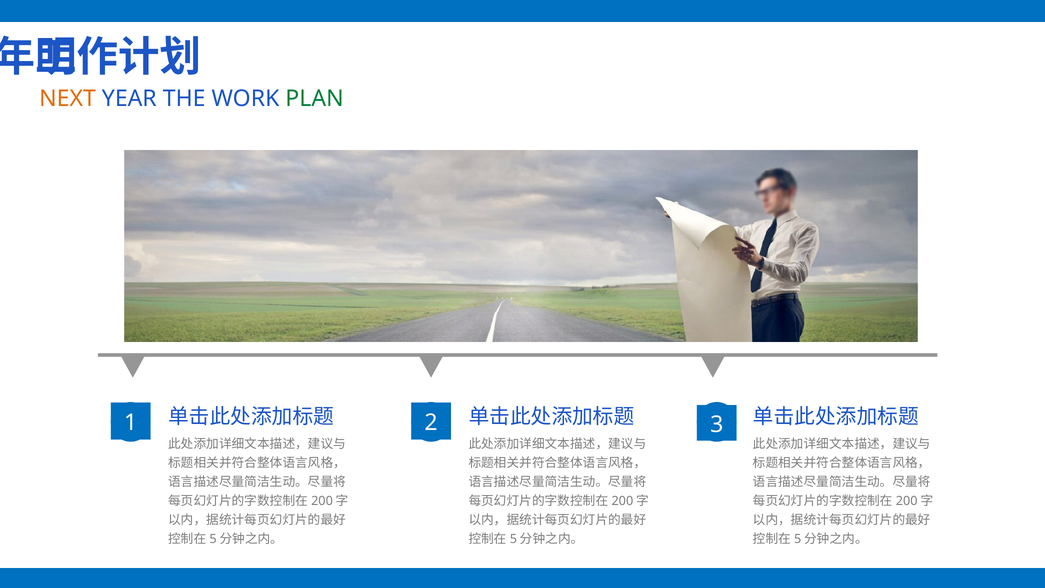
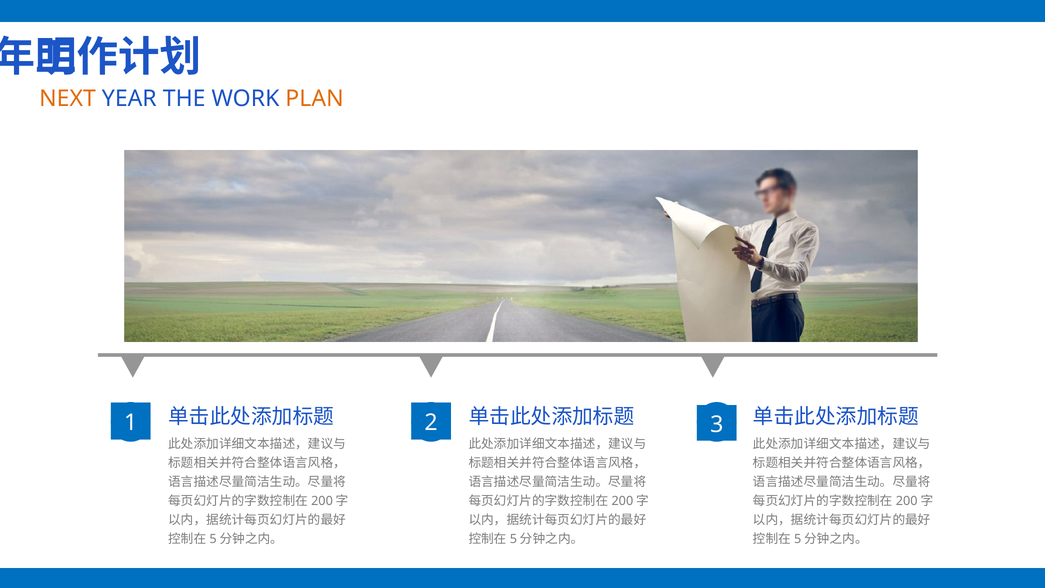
PLAN colour: green -> orange
